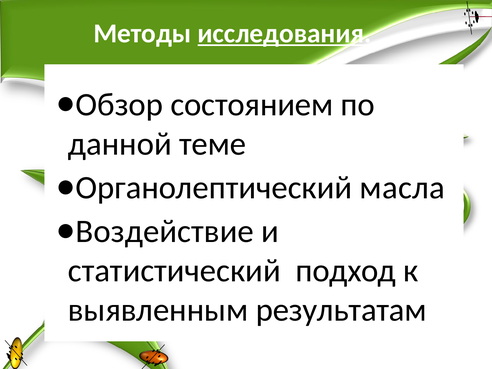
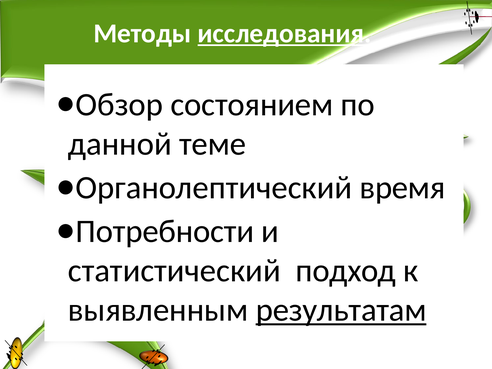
масла: масла -> время
Воздействие: Воздействие -> Потребности
результатам underline: none -> present
